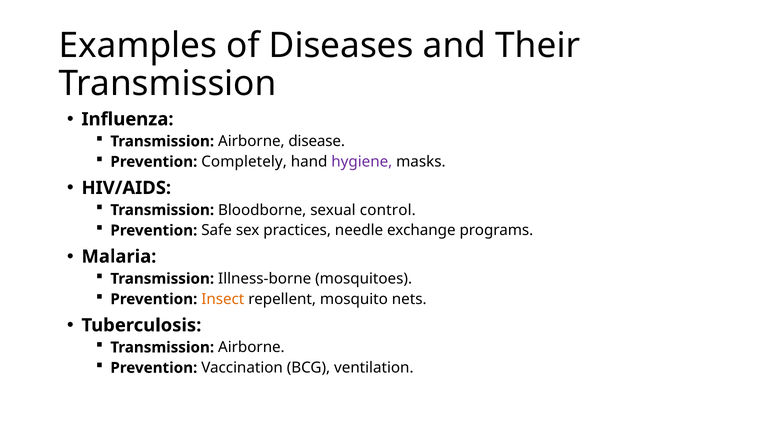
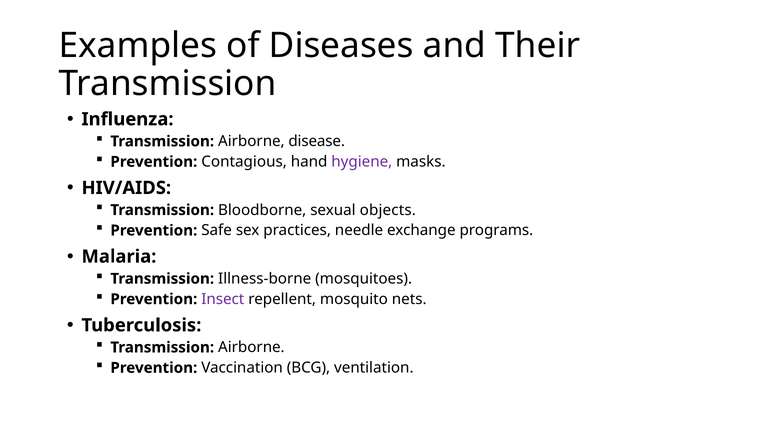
Completely: Completely -> Contagious
control: control -> objects
Insect colour: orange -> purple
